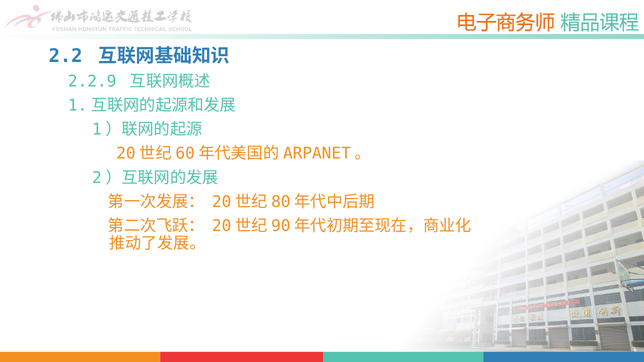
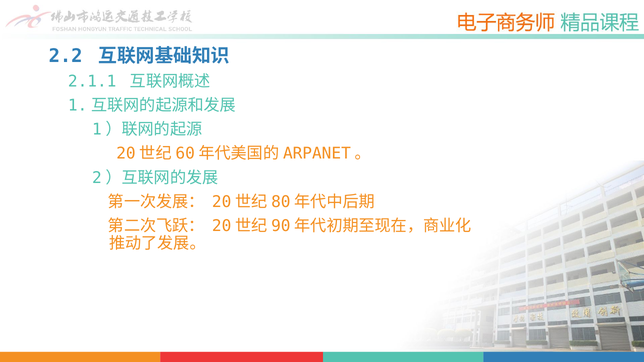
2.2.9: 2.2.9 -> 2.1.1
